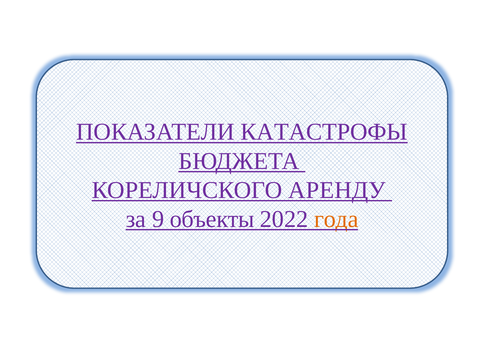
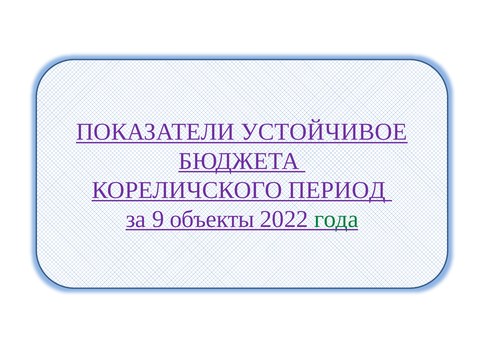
КАТАСТРОФЫ: КАТАСТРОФЫ -> УСТОЙЧИВОЕ
АРЕНДУ: АРЕНДУ -> ПЕРИОД
года colour: orange -> green
